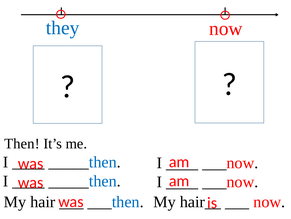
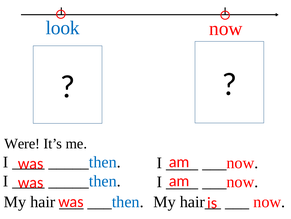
they: they -> look
Then: Then -> Were
